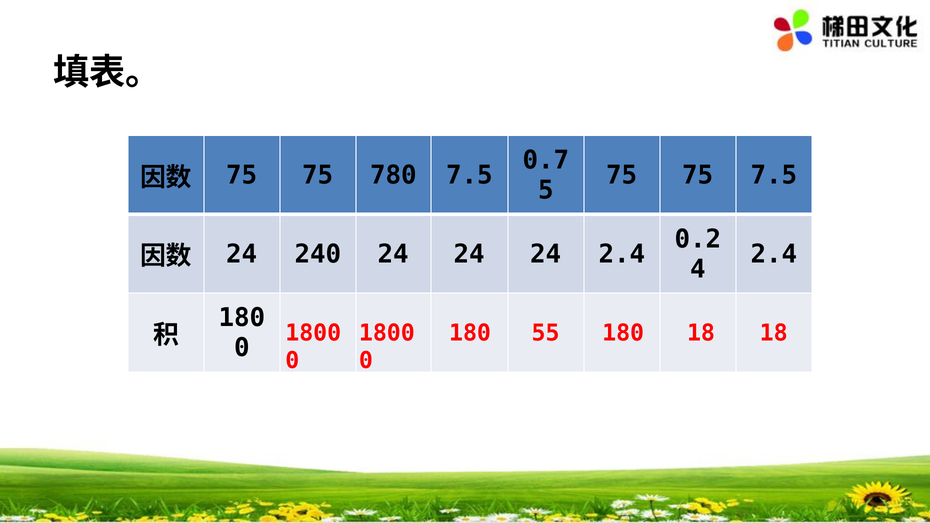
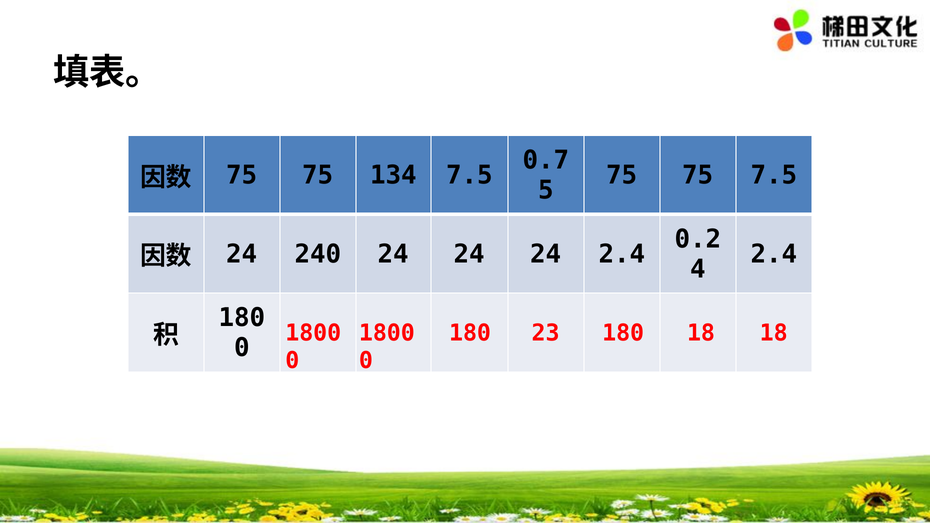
780: 780 -> 134
55: 55 -> 23
